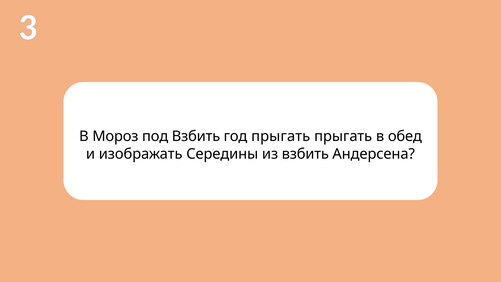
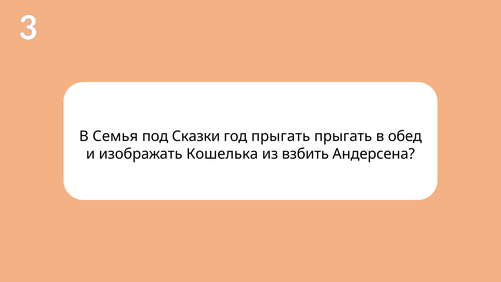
Мороз: Мороз -> Семья
под Взбить: Взбить -> Сказки
Середины: Середины -> Кошелька
